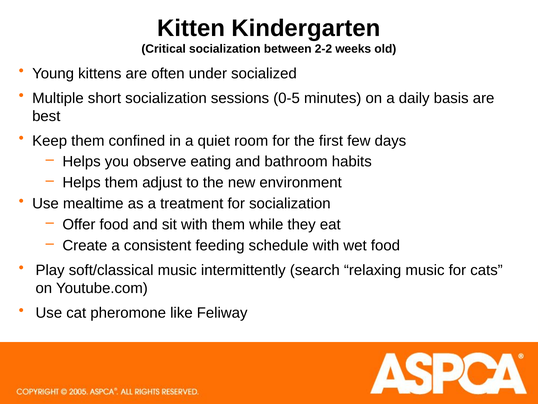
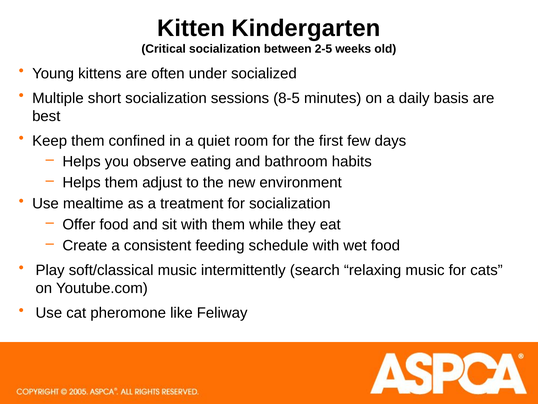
2-2: 2-2 -> 2-5
0-5: 0-5 -> 8-5
